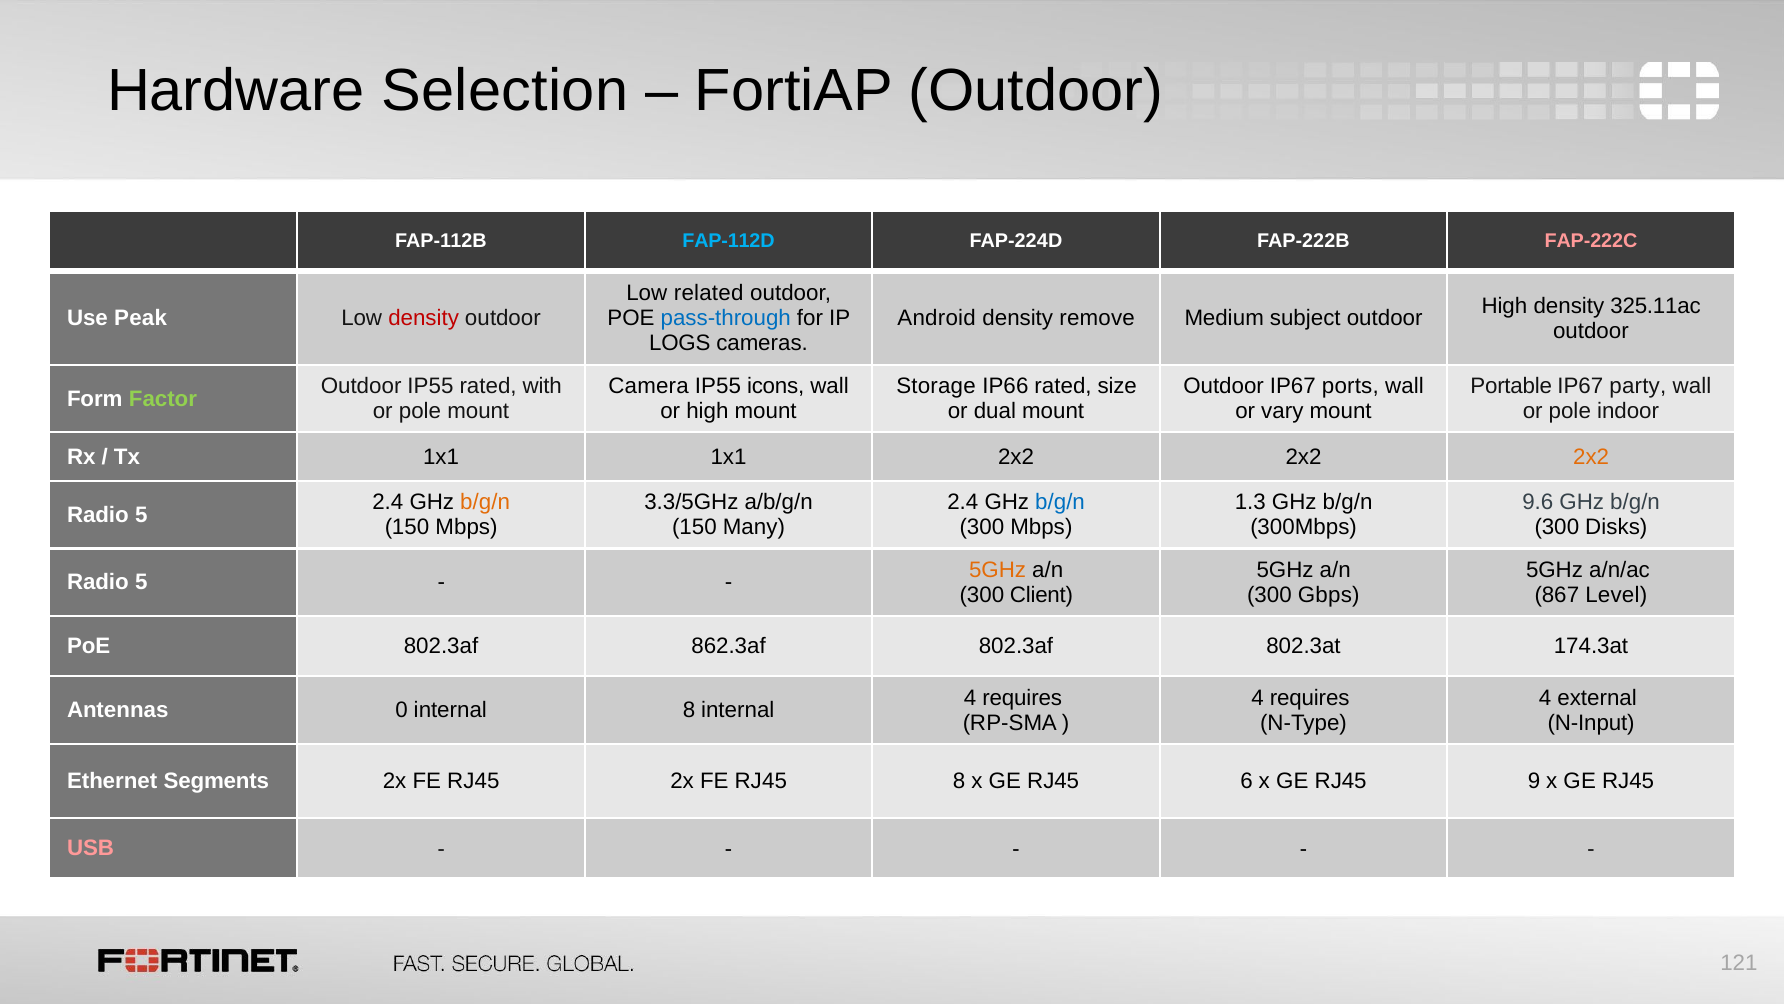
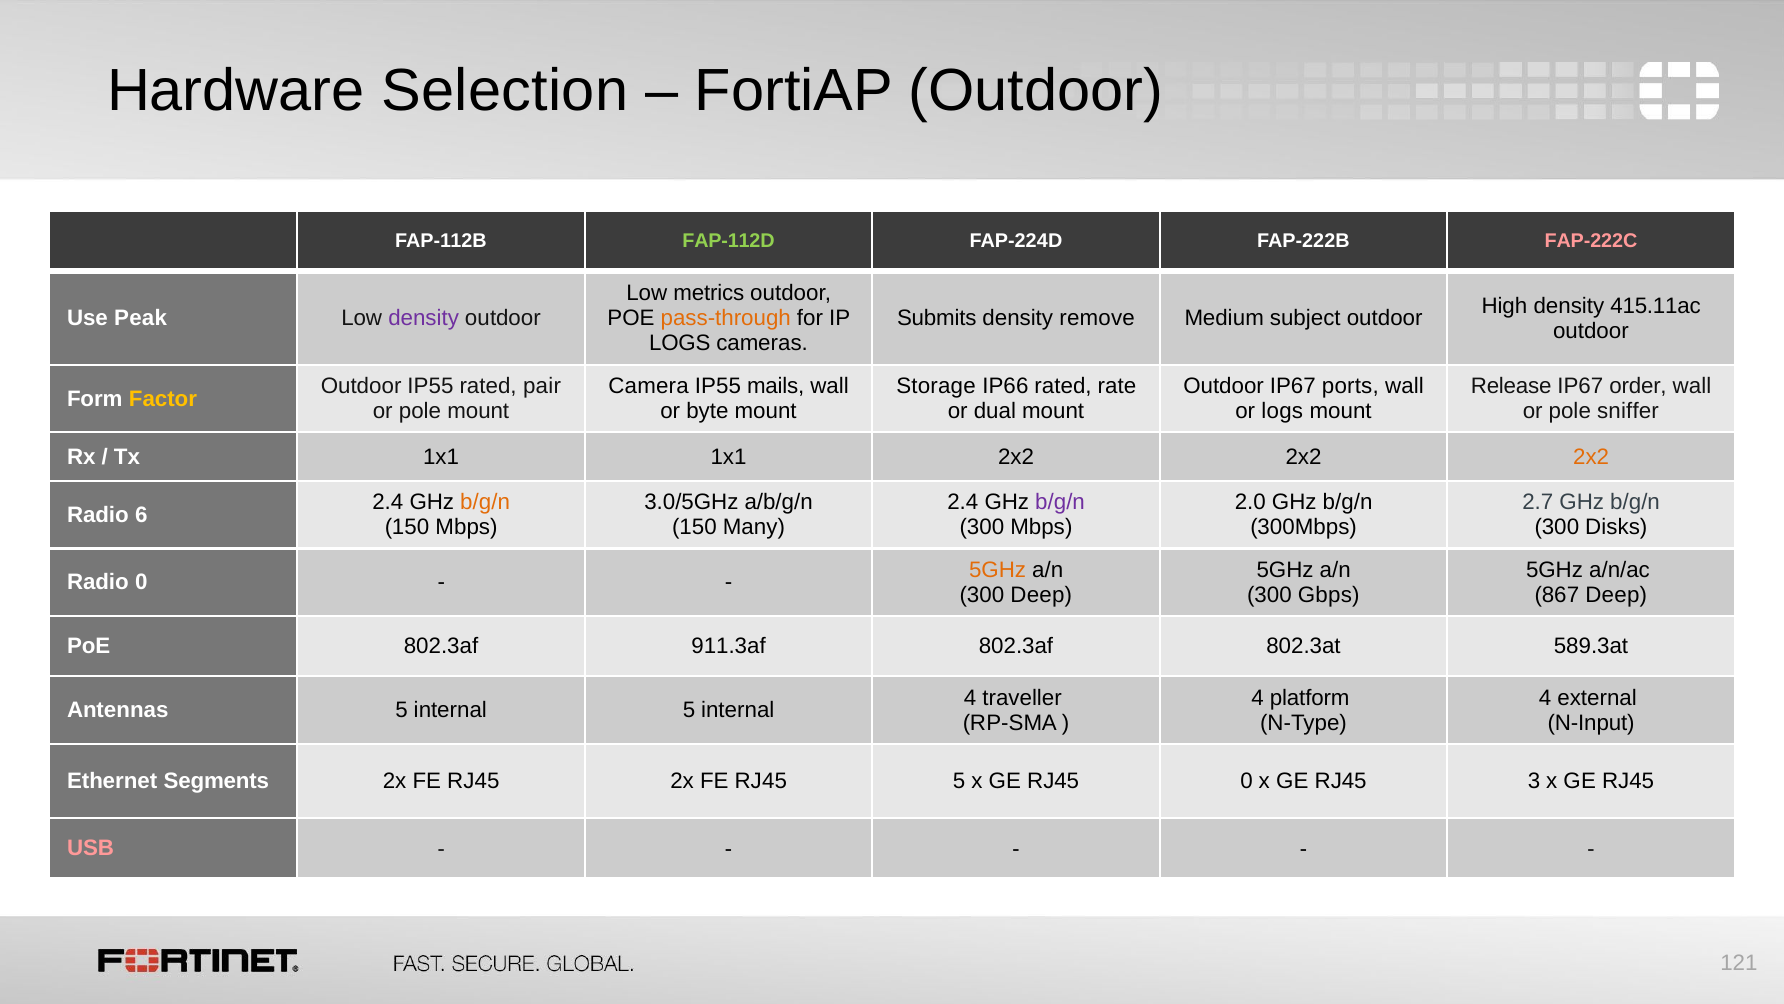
FAP-112D colour: light blue -> light green
related: related -> metrics
325.11ac: 325.11ac -> 415.11ac
density at (424, 318) colour: red -> purple
pass-through colour: blue -> orange
Android: Android -> Submits
with: with -> pair
icons: icons -> mails
size: size -> rate
Portable: Portable -> Release
party: party -> order
Factor colour: light green -> yellow
or high: high -> byte
or vary: vary -> logs
indoor: indoor -> sniffer
3.3/5GHz: 3.3/5GHz -> 3.0/5GHz
b/g/n at (1060, 502) colour: blue -> purple
1.3: 1.3 -> 2.0
9.6: 9.6 -> 2.7
5 at (141, 515): 5 -> 6
5 at (141, 582): 5 -> 0
300 Client: Client -> Deep
867 Level: Level -> Deep
862.3af: 862.3af -> 911.3af
174.3at: 174.3at -> 589.3at
requires at (1022, 697): requires -> traveller
requires at (1310, 697): requires -> platform
Antennas 0: 0 -> 5
internal 8: 8 -> 5
RJ45 8: 8 -> 5
RJ45 6: 6 -> 0
9: 9 -> 3
